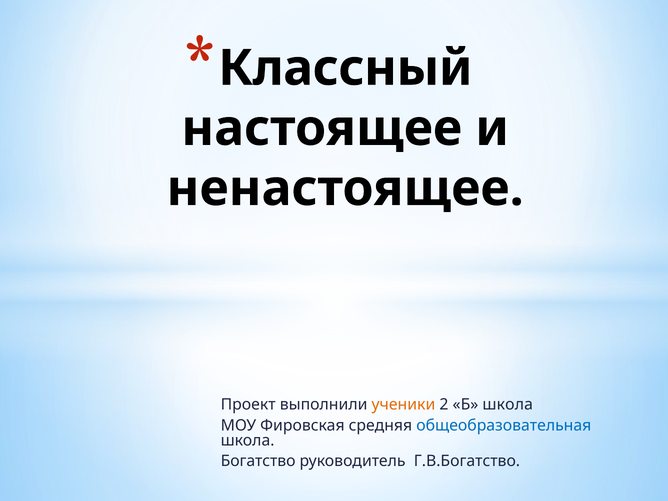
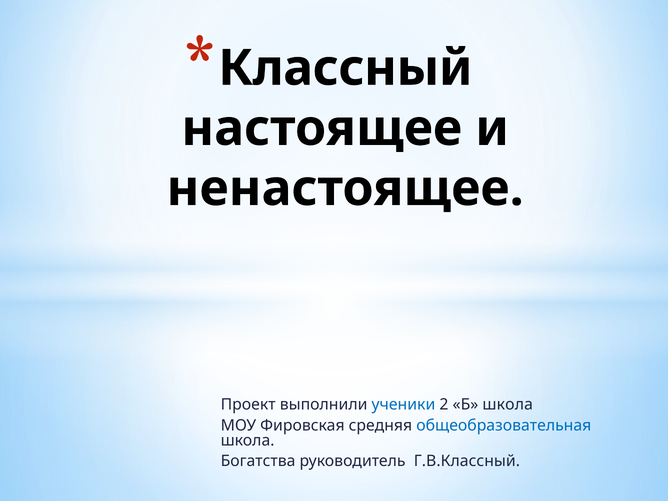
ученики colour: orange -> blue
Богатство: Богатство -> Богатства
Г.В.Богатство: Г.В.Богатство -> Г.В.Классный
